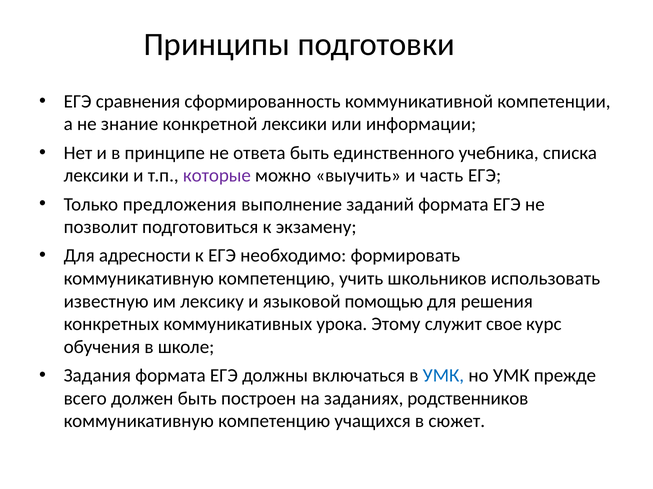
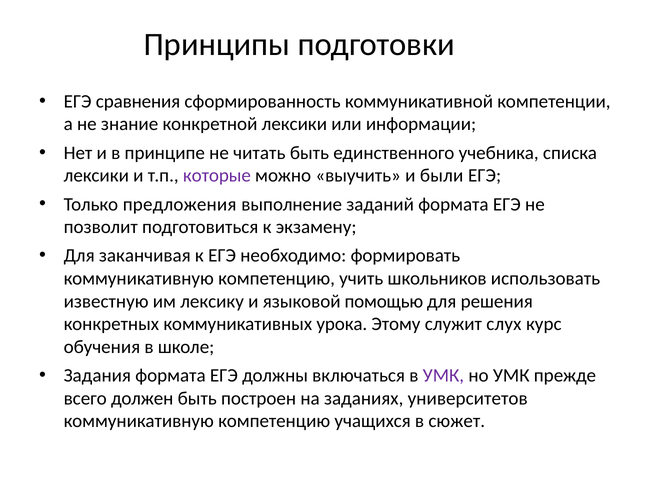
ответа: ответа -> читать
часть: часть -> были
адресности: адресности -> заканчивая
свое: свое -> слух
УМК at (443, 376) colour: blue -> purple
родственников: родственников -> университетов
